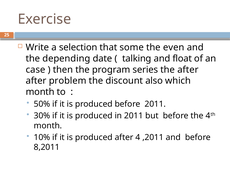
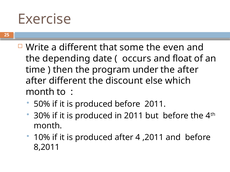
a selection: selection -> different
talking: talking -> occurs
case: case -> time
series: series -> under
after problem: problem -> different
also: also -> else
